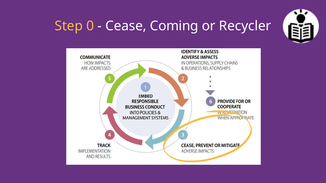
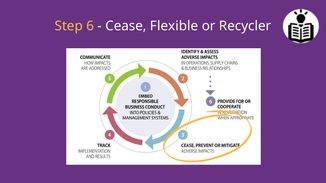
0: 0 -> 6
Coming: Coming -> Flexible
